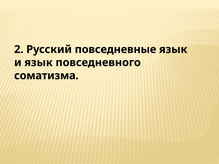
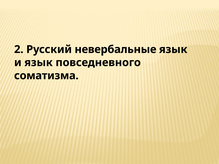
повседневные: повседневные -> невербальные
